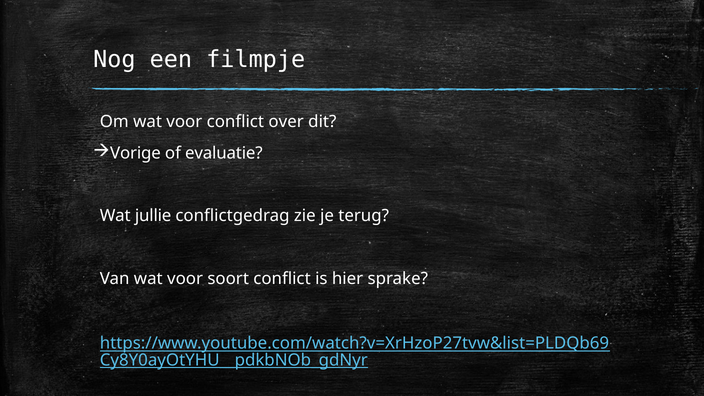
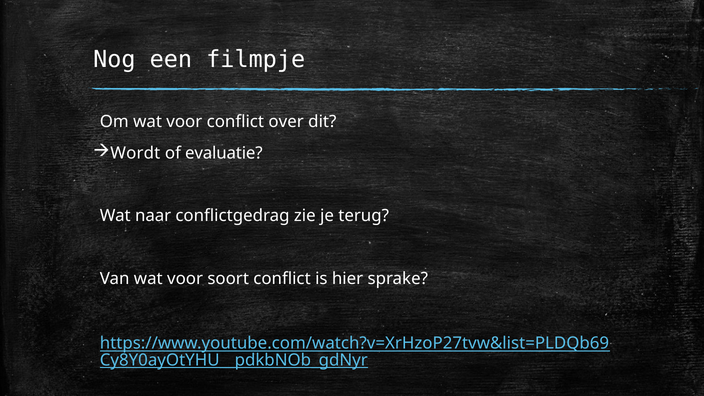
Vorige: Vorige -> Wordt
jullie: jullie -> naar
